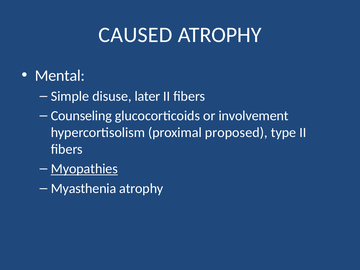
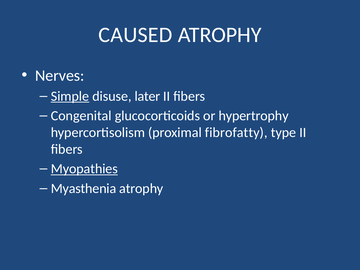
Mental: Mental -> Nerves
Simple underline: none -> present
Counseling: Counseling -> Congenital
involvement: involvement -> hypertrophy
proposed: proposed -> fibrofatty
